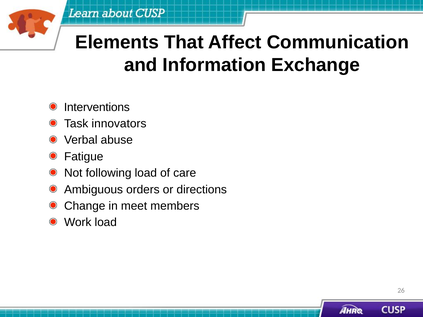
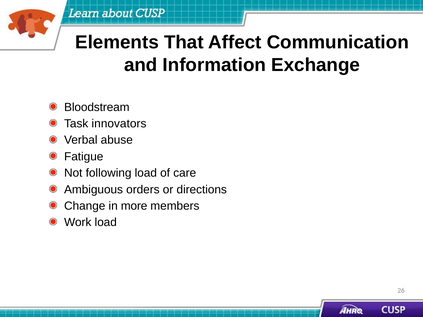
Interventions: Interventions -> Bloodstream
meet: meet -> more
